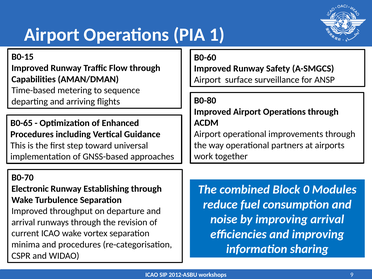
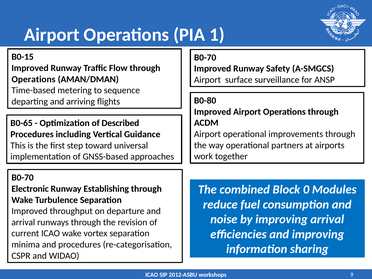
B0-60 at (205, 57): B0-60 -> B0-70
Capabilities at (34, 79): Capabilities -> Operations
Enhanced: Enhanced -> Described
